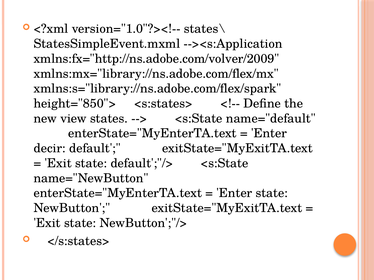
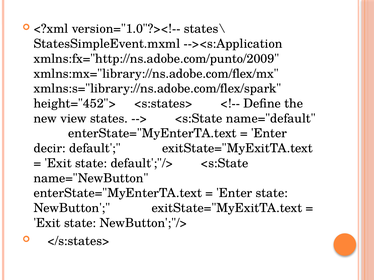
xmlns:fx="http://ns.adobe.com/volver/2009: xmlns:fx="http://ns.adobe.com/volver/2009 -> xmlns:fx="http://ns.adobe.com/punto/2009
height="850">: height="850"> -> height="452">
